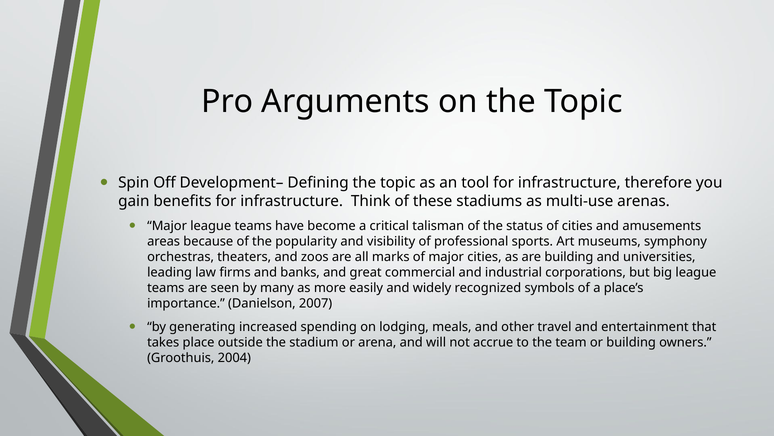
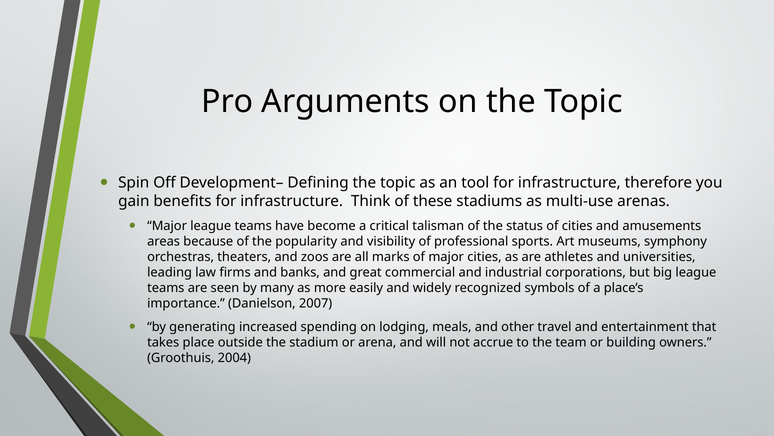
are building: building -> athletes
